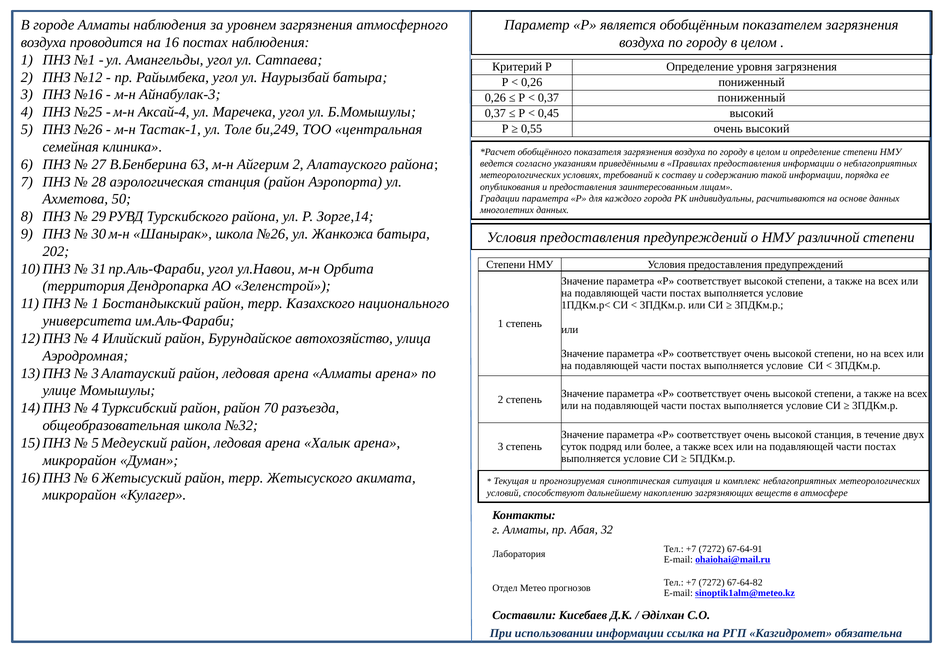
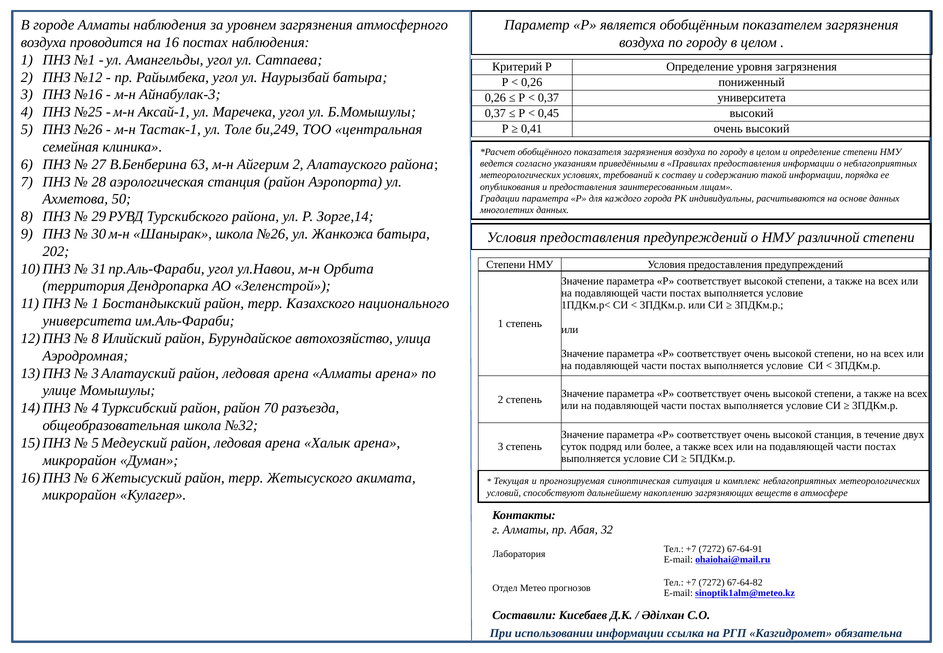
0,37 пониженный: пониженный -> университета
Аксай-4: Аксай-4 -> Аксай-1
0,55: 0,55 -> 0,41
4 at (95, 338): 4 -> 8
